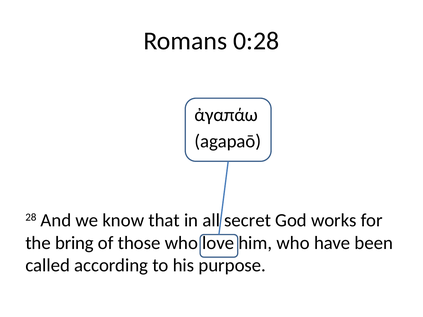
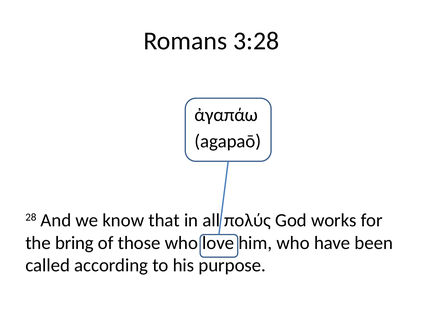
0:28: 0:28 -> 3:28
secret: secret -> πολύς
